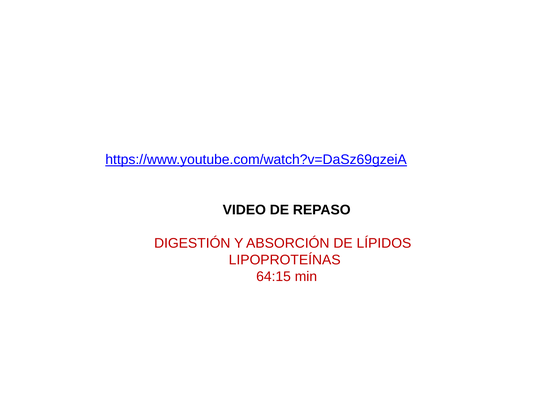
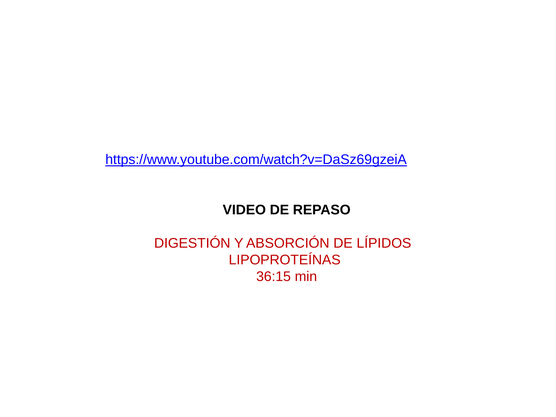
64:15: 64:15 -> 36:15
